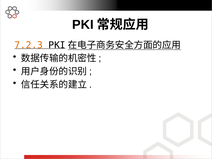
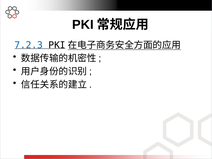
7.2.3 colour: orange -> blue
